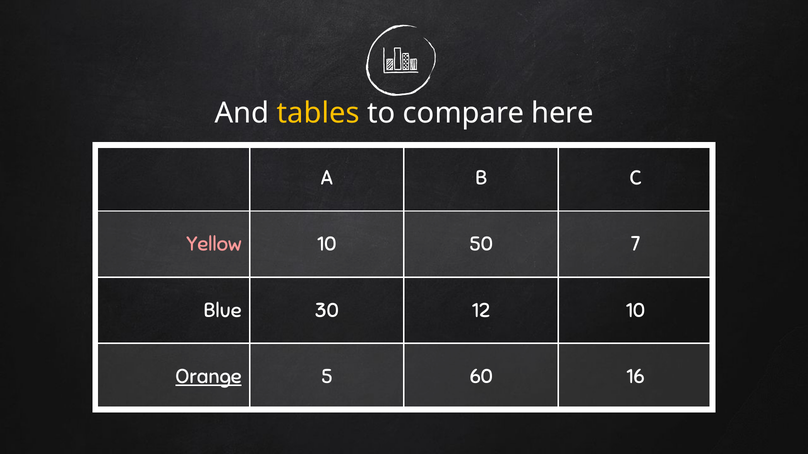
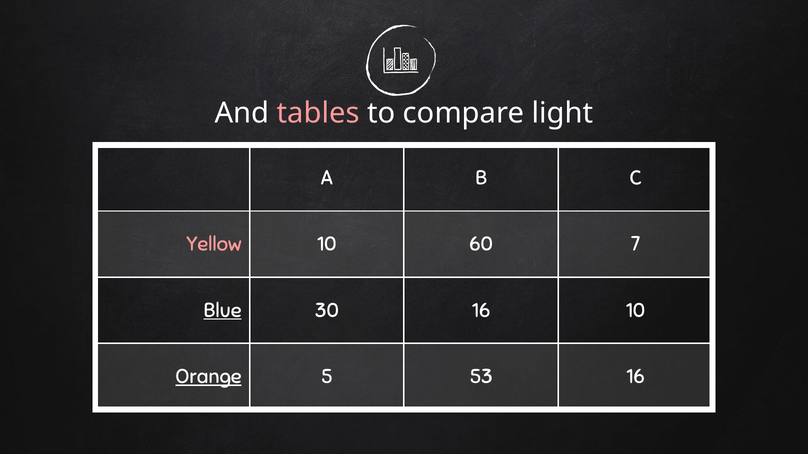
tables colour: yellow -> pink
here: here -> light
50: 50 -> 60
Blue underline: none -> present
30 12: 12 -> 16
60: 60 -> 53
